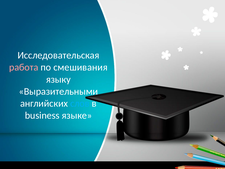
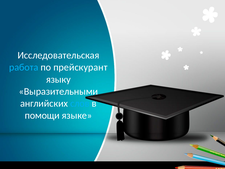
работа colour: pink -> light blue
смешивания: смешивания -> прейскурант
business: business -> помощи
